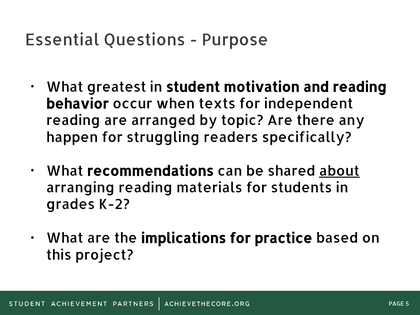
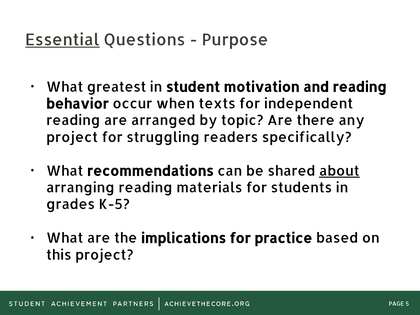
Essential underline: none -> present
happen at (72, 137): happen -> project
K-2: K-2 -> K-5
